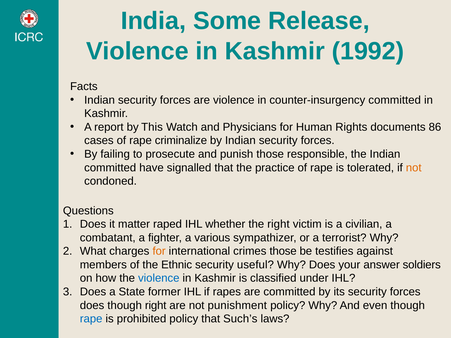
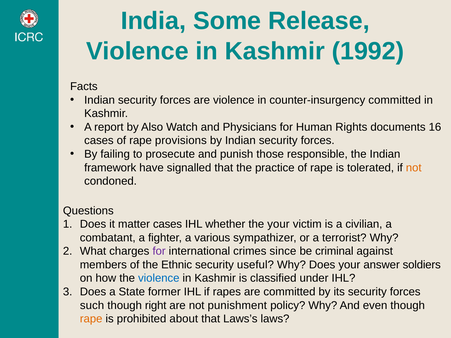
This: This -> Also
86: 86 -> 16
criminalize: criminalize -> provisions
committed at (110, 168): committed -> framework
matter raped: raped -> cases
the right: right -> your
for at (159, 251) colour: orange -> purple
crimes those: those -> since
testifies: testifies -> criminal
does at (92, 306): does -> such
rape at (91, 319) colour: blue -> orange
prohibited policy: policy -> about
Such’s: Such’s -> Laws’s
